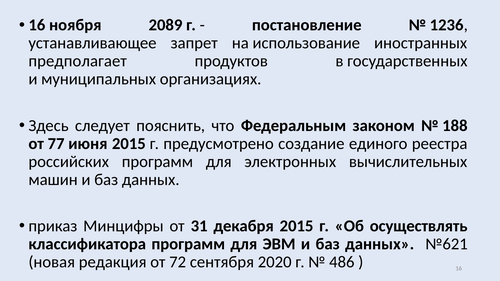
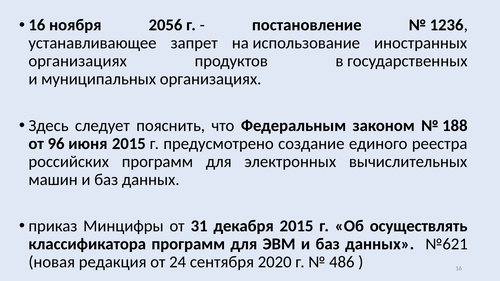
2089: 2089 -> 2056
предполагает at (78, 61): предполагает -> организациях
77: 77 -> 96
72: 72 -> 24
